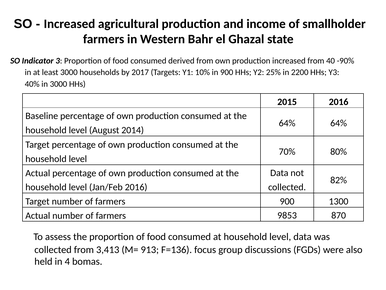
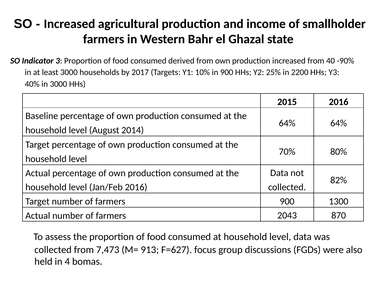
9853: 9853 -> 2043
3,413: 3,413 -> 7,473
F=136: F=136 -> F=627
